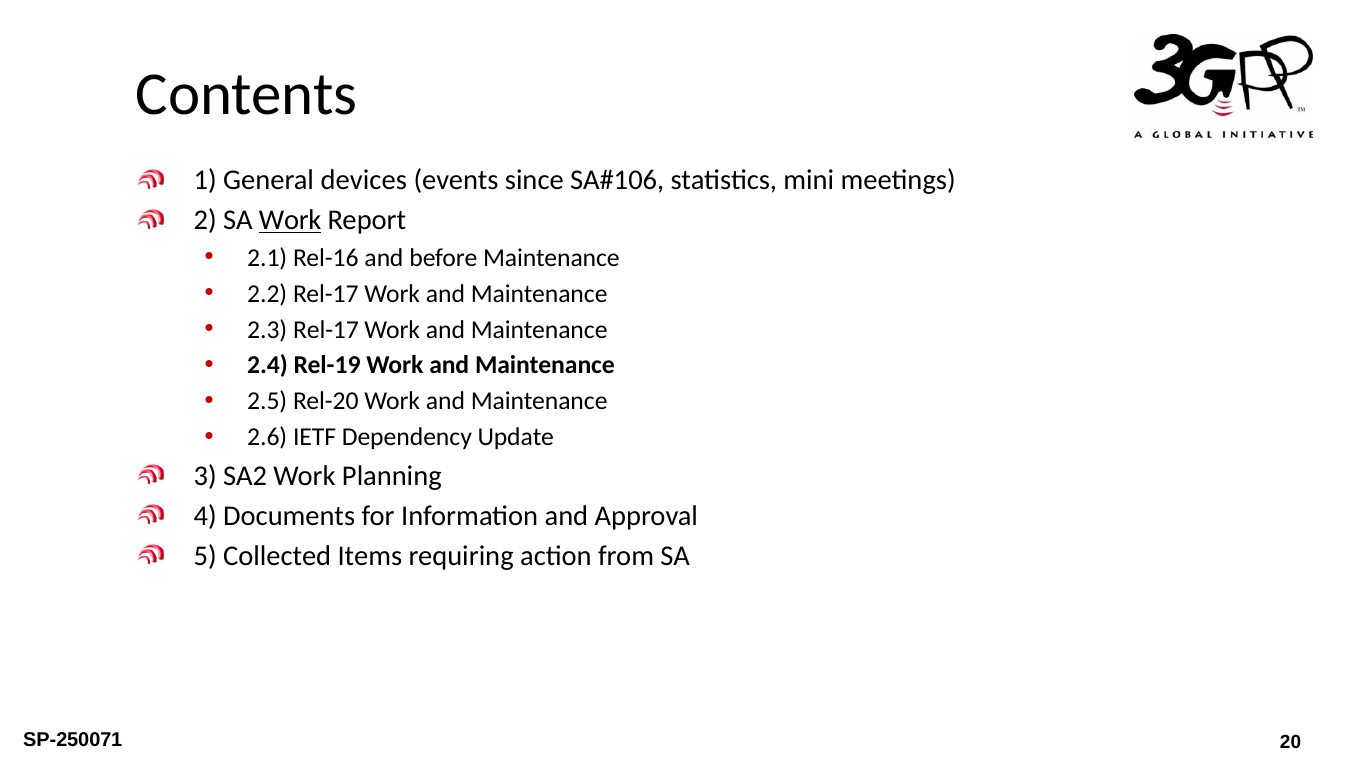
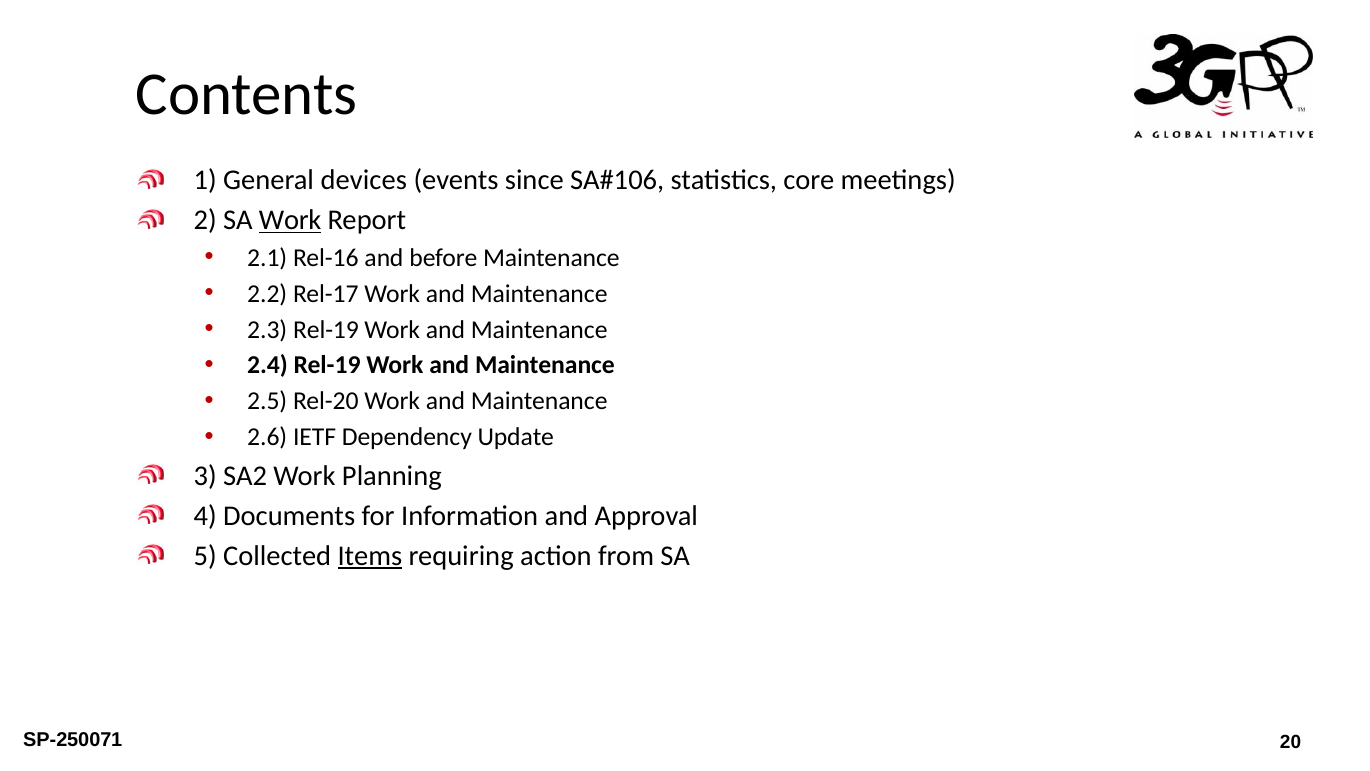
mini: mini -> core
2.3 Rel-17: Rel-17 -> Rel-19
Items underline: none -> present
